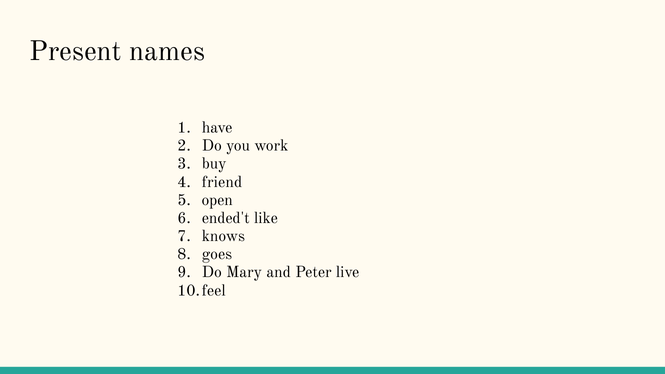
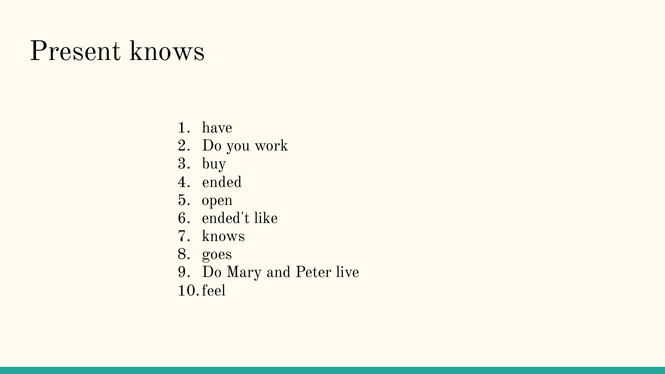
Present names: names -> knows
friend: friend -> ended
